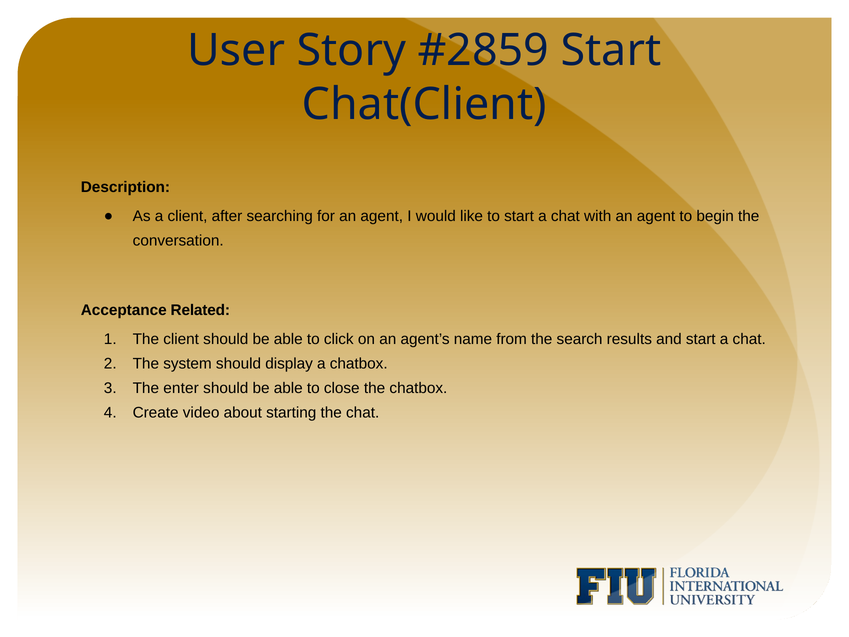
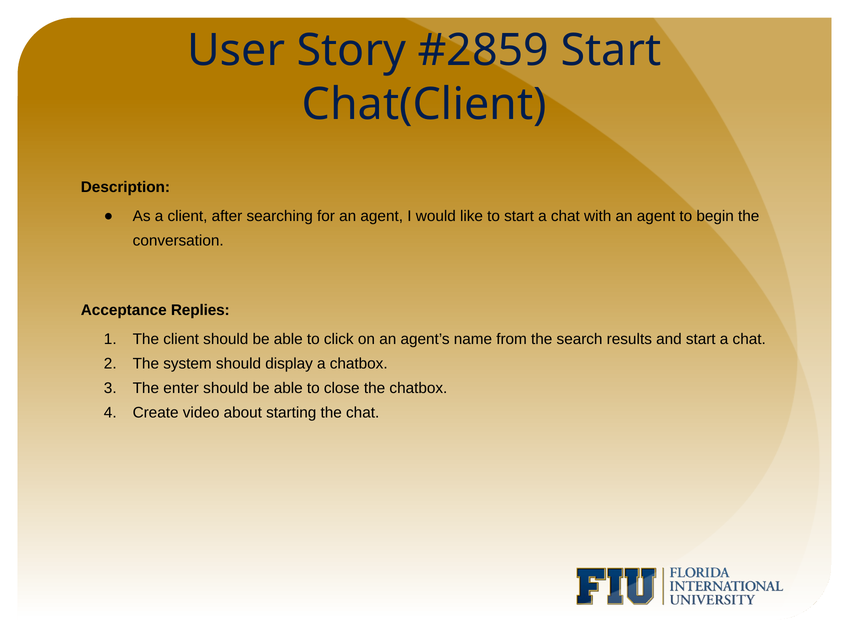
Related: Related -> Replies
